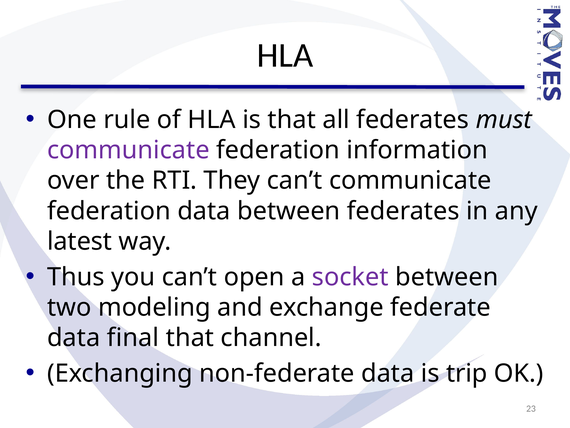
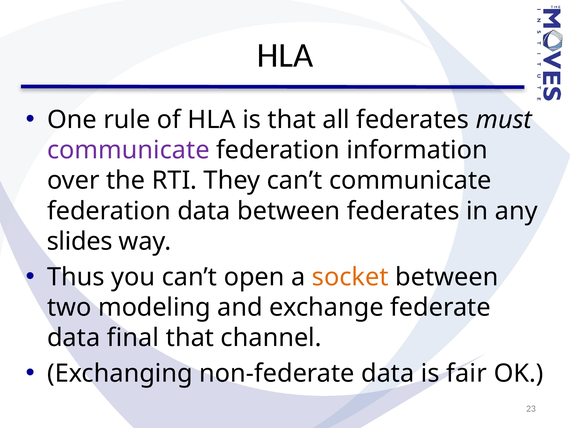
latest: latest -> slides
socket colour: purple -> orange
trip: trip -> fair
